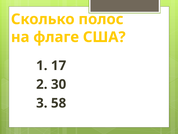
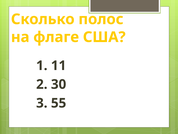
17: 17 -> 11
58: 58 -> 55
